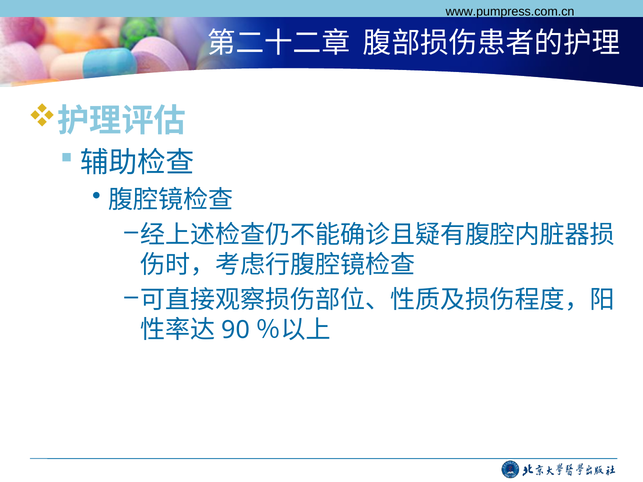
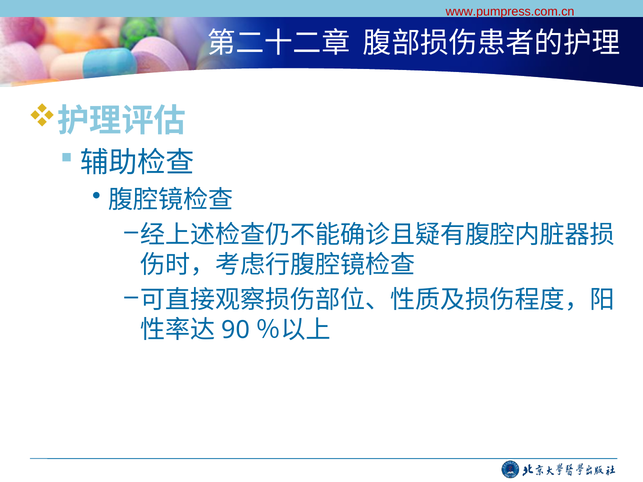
www.pumpress.com.cn colour: black -> red
